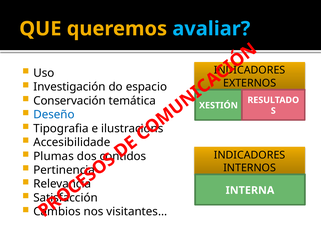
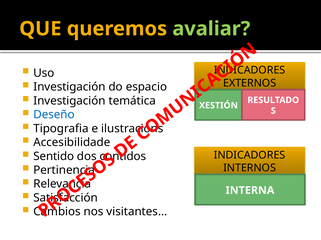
avaliar colour: light blue -> light green
Conservación at (70, 101): Conservación -> Investigación
Plumas: Plumas -> Sentido
